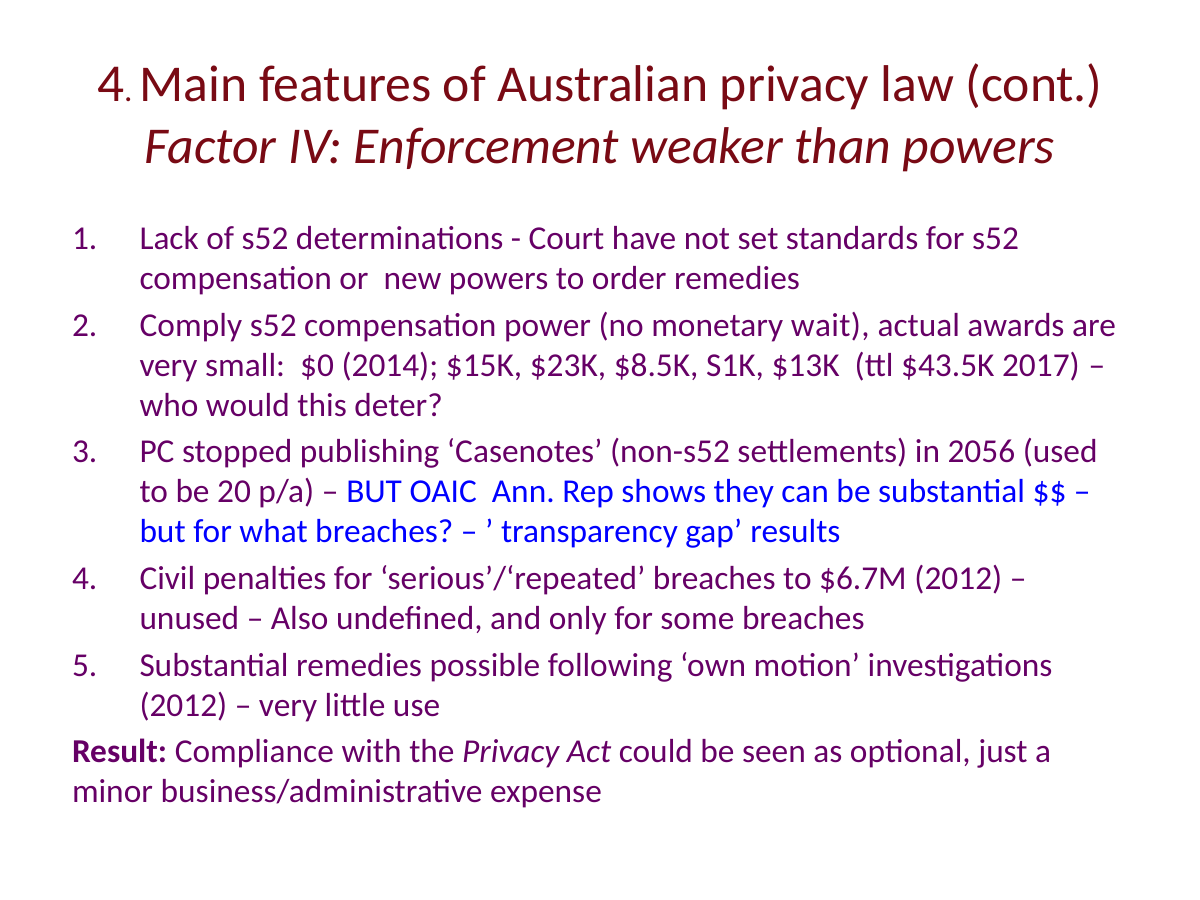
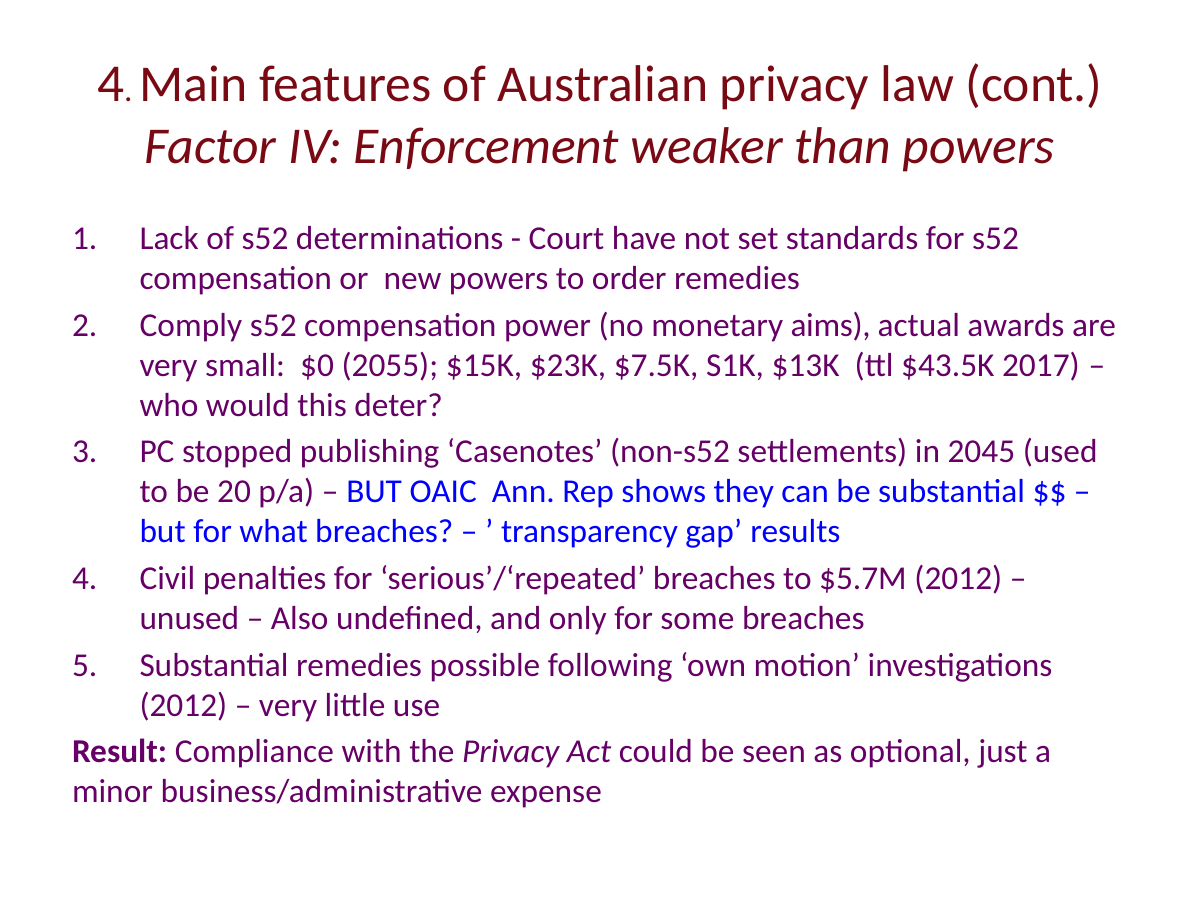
wait: wait -> aims
2014: 2014 -> 2055
$8.5K: $8.5K -> $7.5K
2056: 2056 -> 2045
$6.7M: $6.7M -> $5.7M
